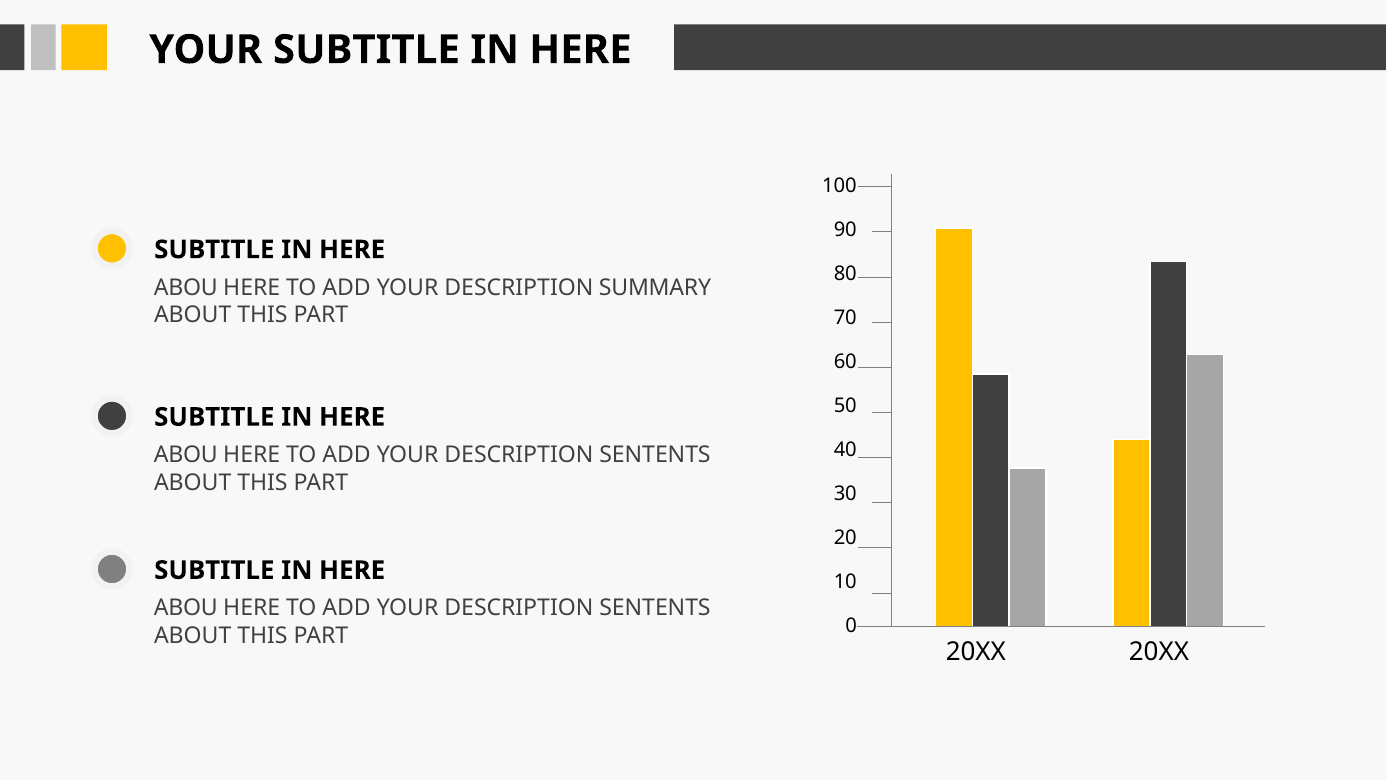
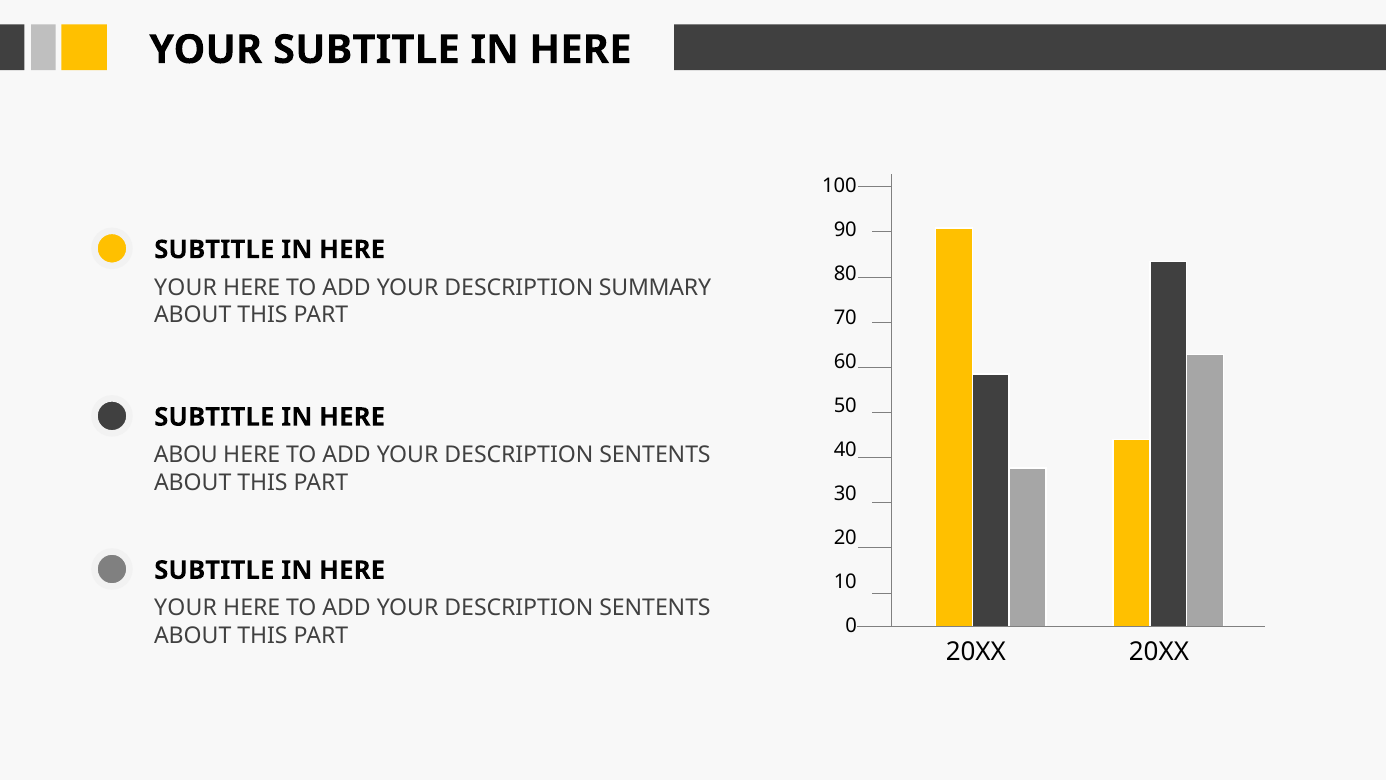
ABOU at (186, 287): ABOU -> YOUR
ABOU at (186, 608): ABOU -> YOUR
